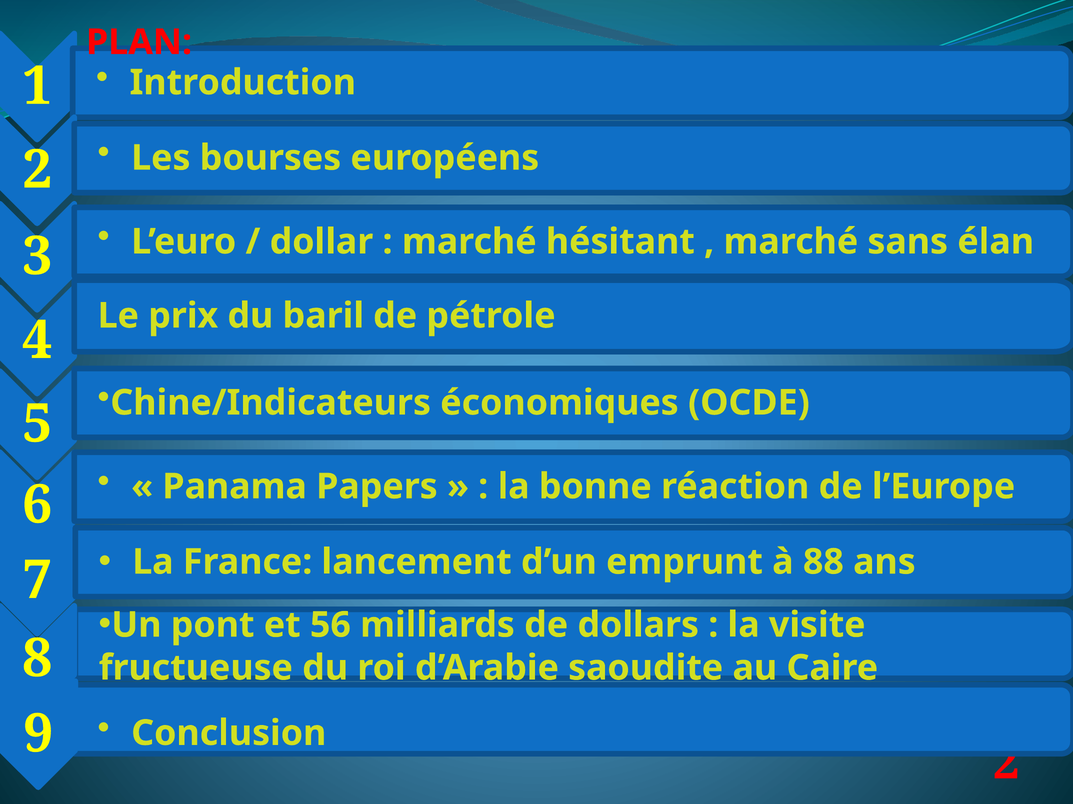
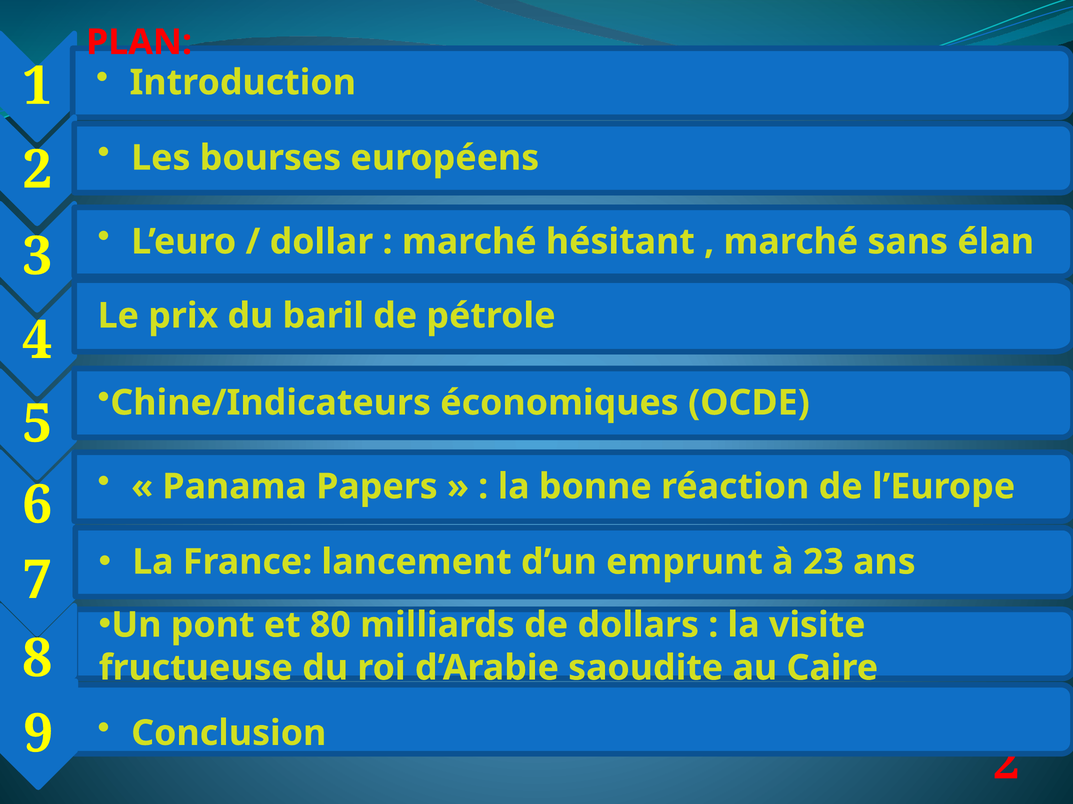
88: 88 -> 23
56: 56 -> 80
